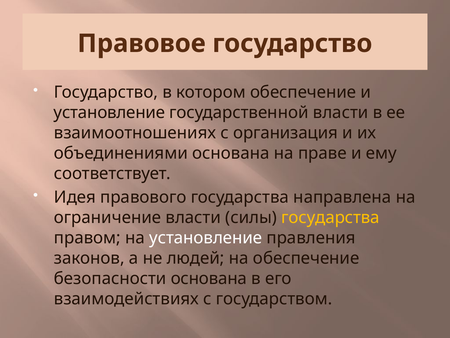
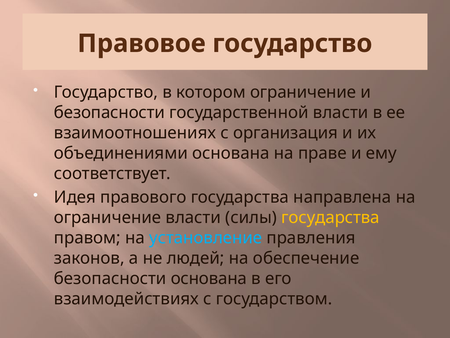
котором обеспечение: обеспечение -> ограничение
установление at (109, 113): установление -> безопасности
установление at (206, 238) colour: white -> light blue
